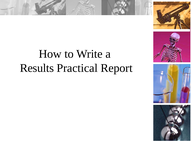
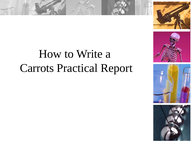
Results: Results -> Carrots
